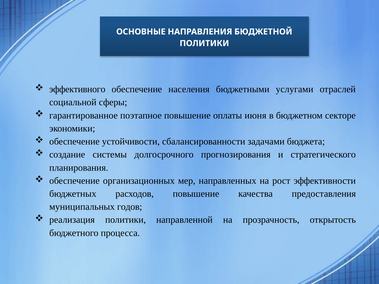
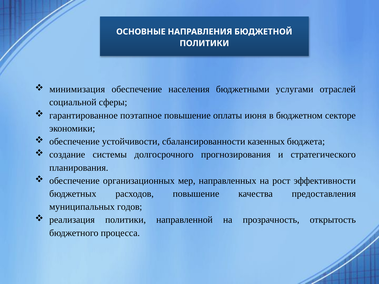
эффективного: эффективного -> минимизация
задачами: задачами -> казенных
